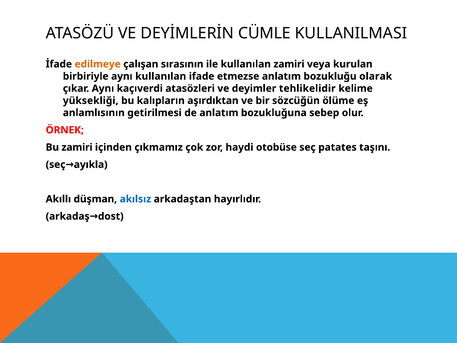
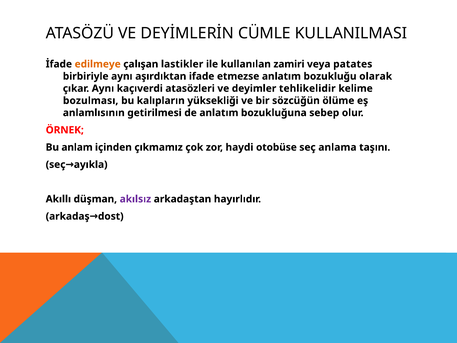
sırasının: sırasının -> lastikler
kurulan: kurulan -> patates
aynı kullanılan: kullanılan -> aşırdıktan
yüksekliği: yüksekliği -> bozulması
aşırdıktan: aşırdıktan -> yüksekliği
Bu zamiri: zamiri -> anlam
patates: patates -> anlama
akılsız colour: blue -> purple
